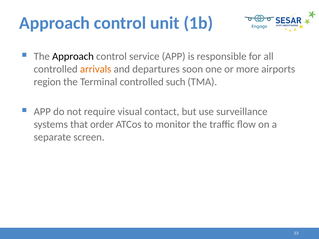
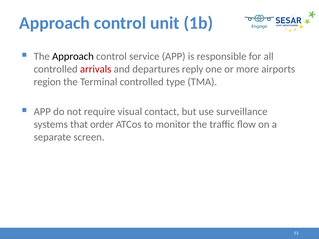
arrivals colour: orange -> red
soon: soon -> reply
such: such -> type
